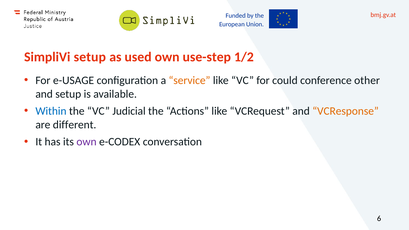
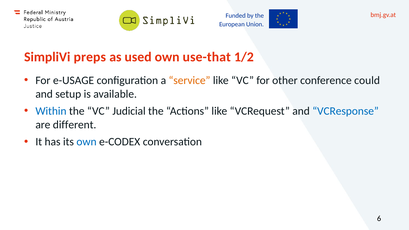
SimpliVi setup: setup -> preps
use-step: use-step -> use-that
could: could -> other
other: other -> could
VCResponse colour: orange -> blue
own at (87, 142) colour: purple -> blue
